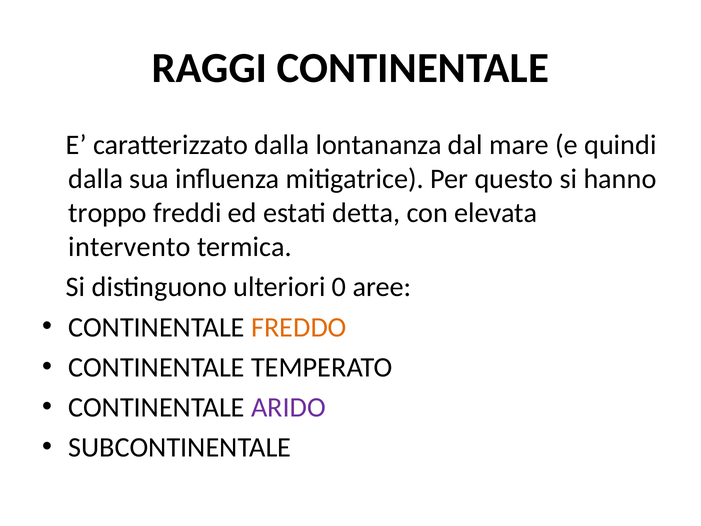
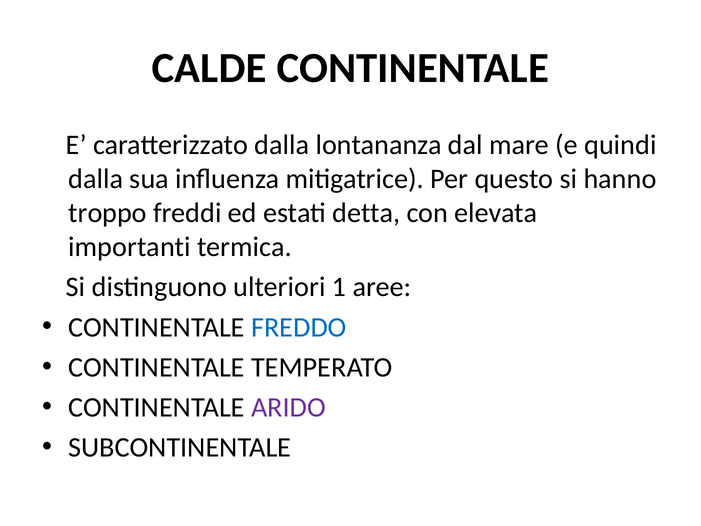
RAGGI: RAGGI -> CALDE
intervento: intervento -> importanti
0: 0 -> 1
FREDDO colour: orange -> blue
